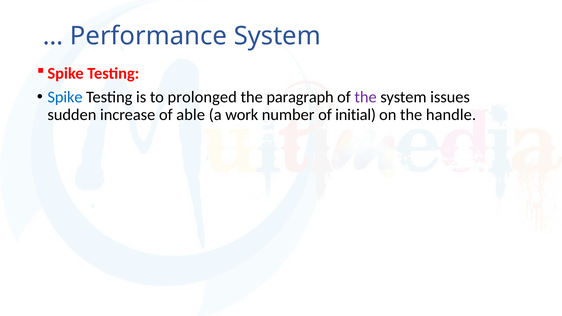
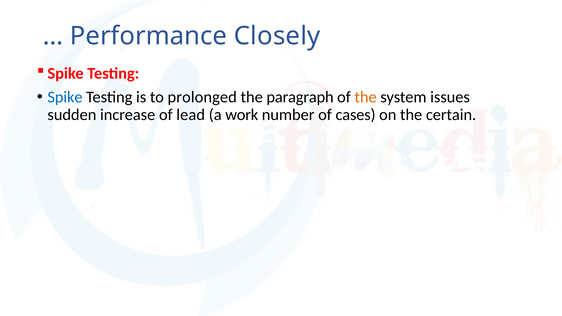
Performance System: System -> Closely
the at (366, 97) colour: purple -> orange
able: able -> lead
initial: initial -> cases
handle: handle -> certain
